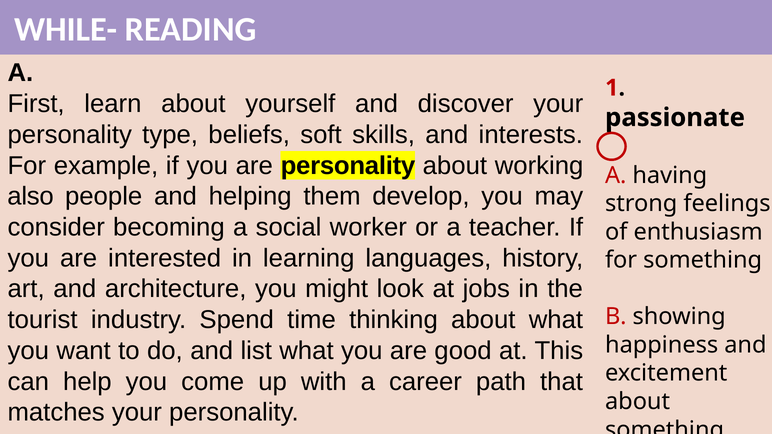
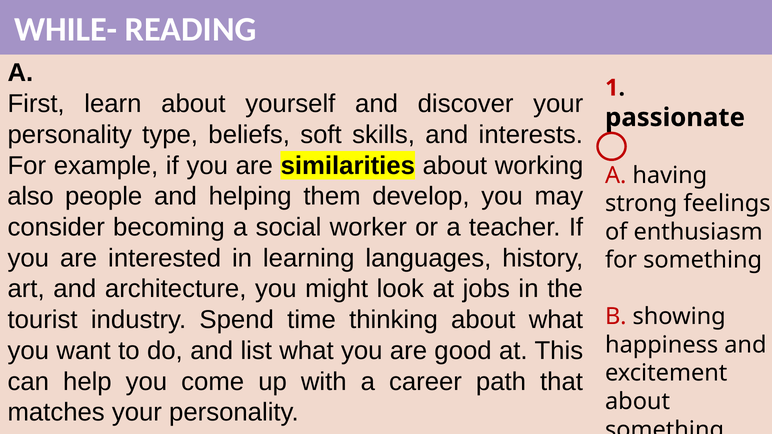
are personality: personality -> similarities
